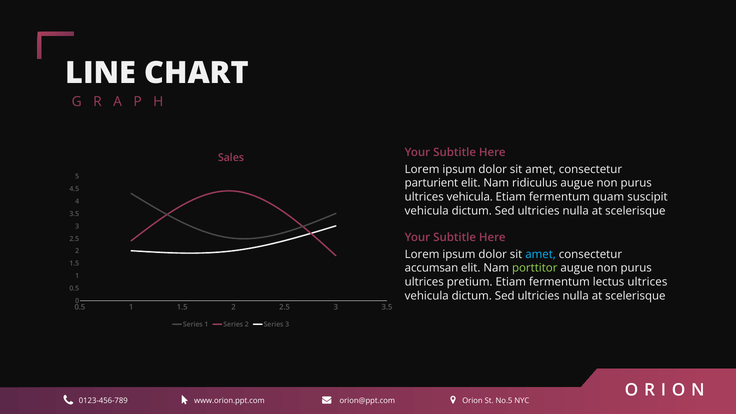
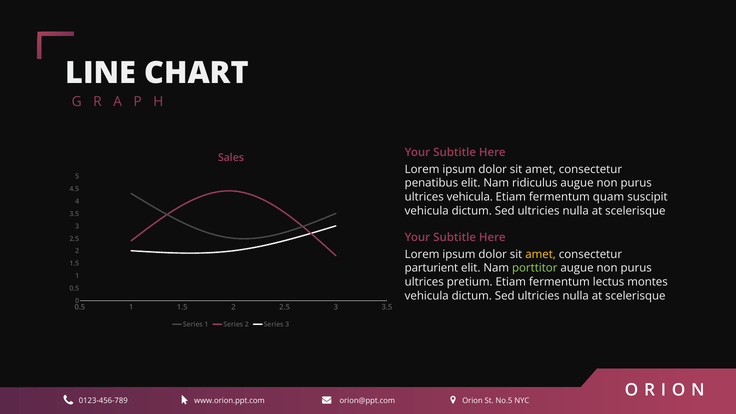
parturient: parturient -> penatibus
amet at (541, 254) colour: light blue -> yellow
accumsan: accumsan -> parturient
lectus ultrices: ultrices -> montes
